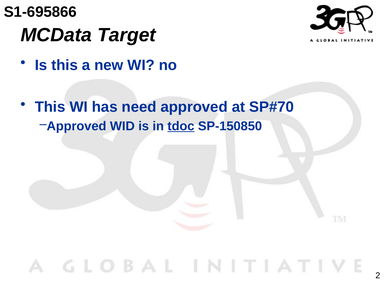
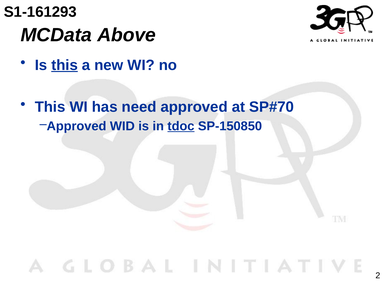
S1-695866: S1-695866 -> S1-161293
Target: Target -> Above
this at (65, 65) underline: none -> present
